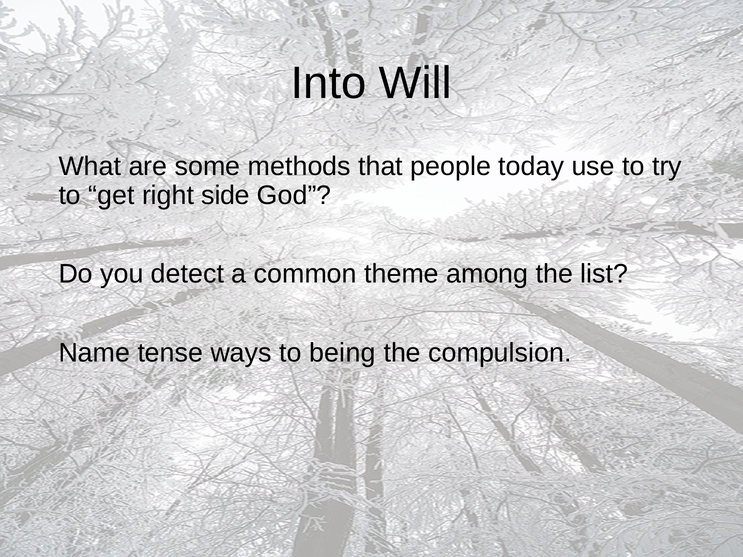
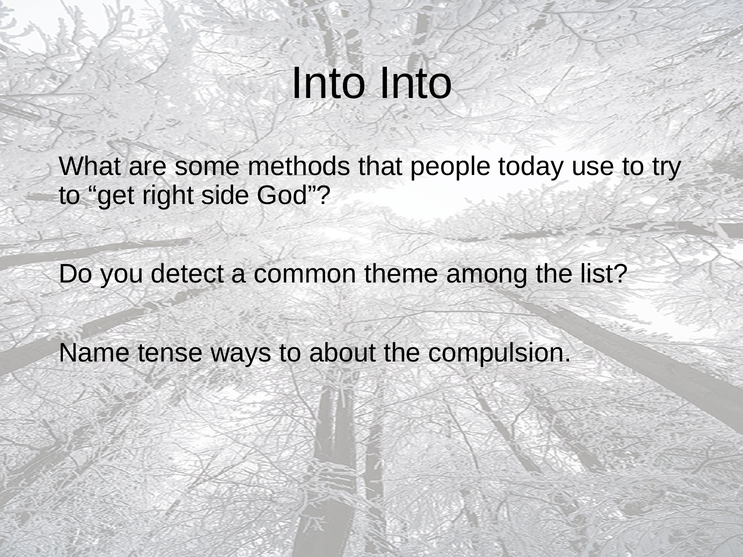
Into Will: Will -> Into
being: being -> about
